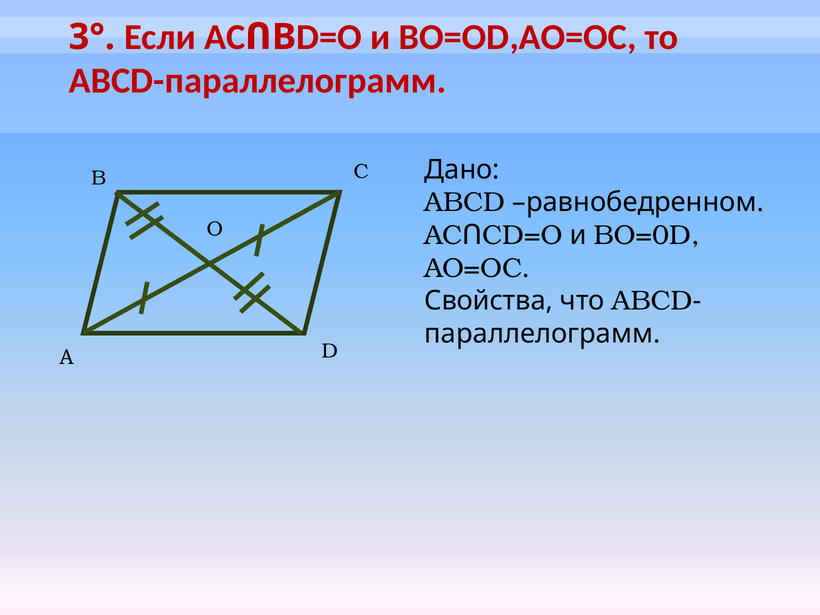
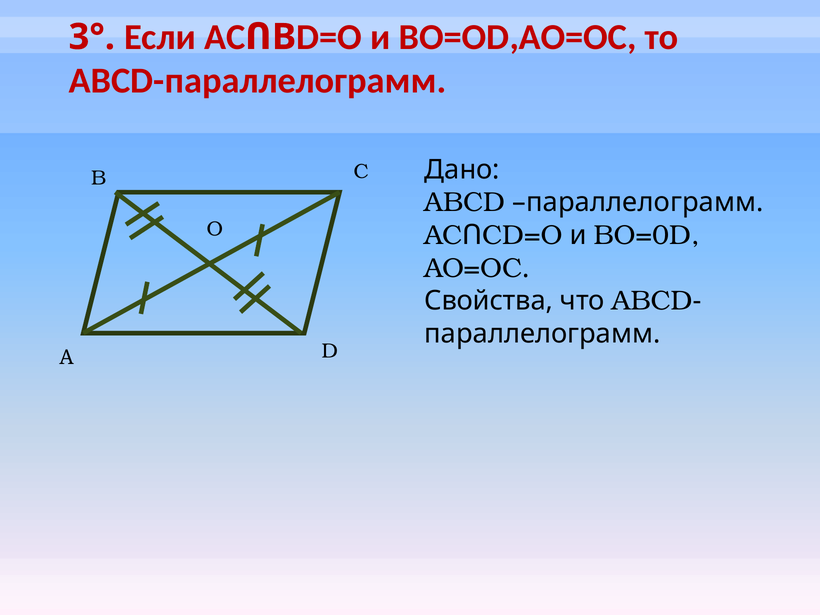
ABCD равнобедренном: равнобедренном -> параллелограмм
